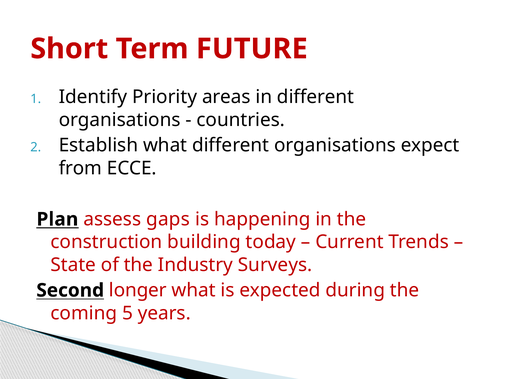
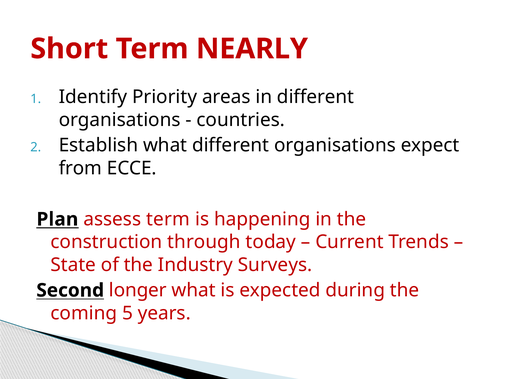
FUTURE: FUTURE -> NEARLY
assess gaps: gaps -> term
building: building -> through
